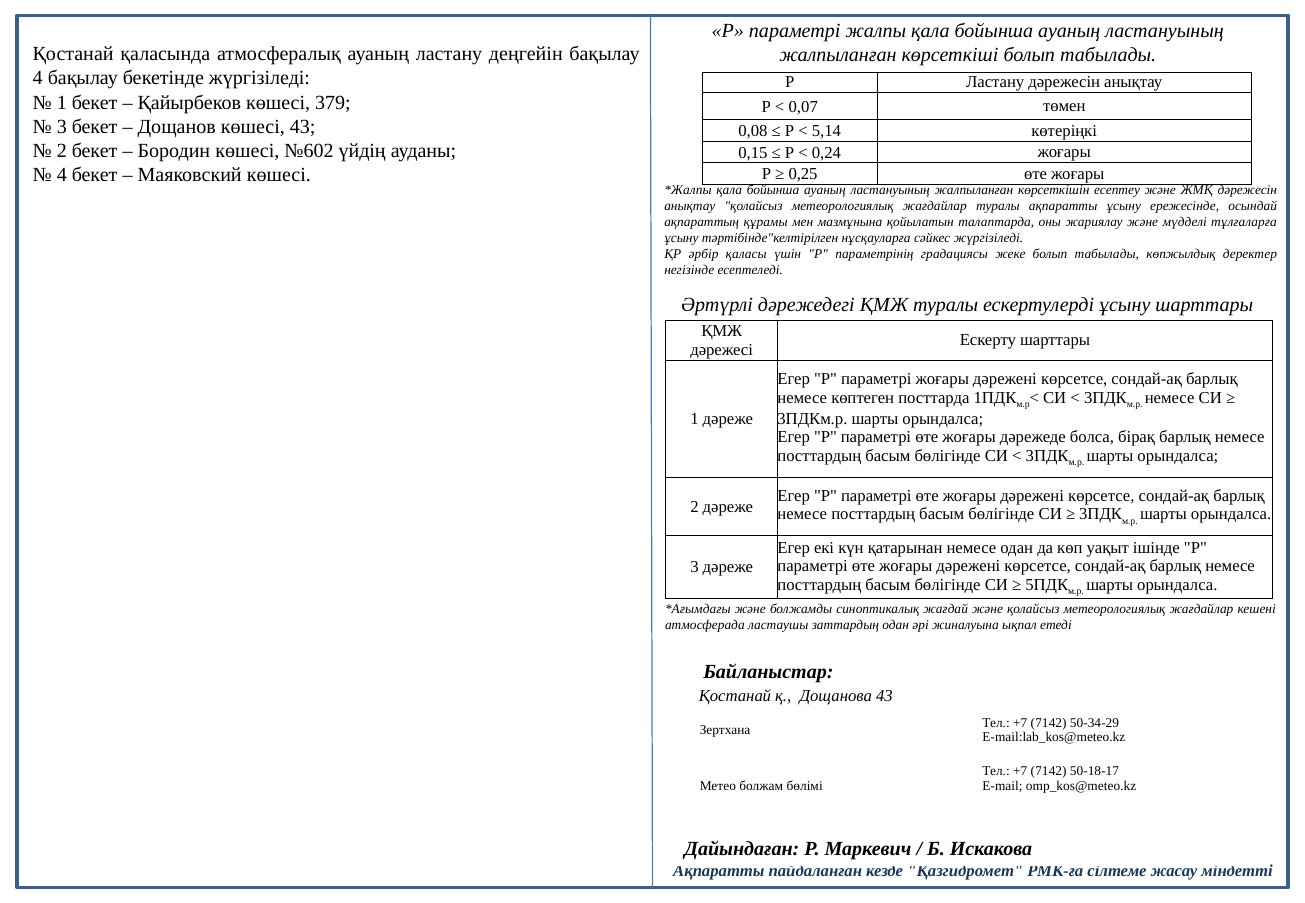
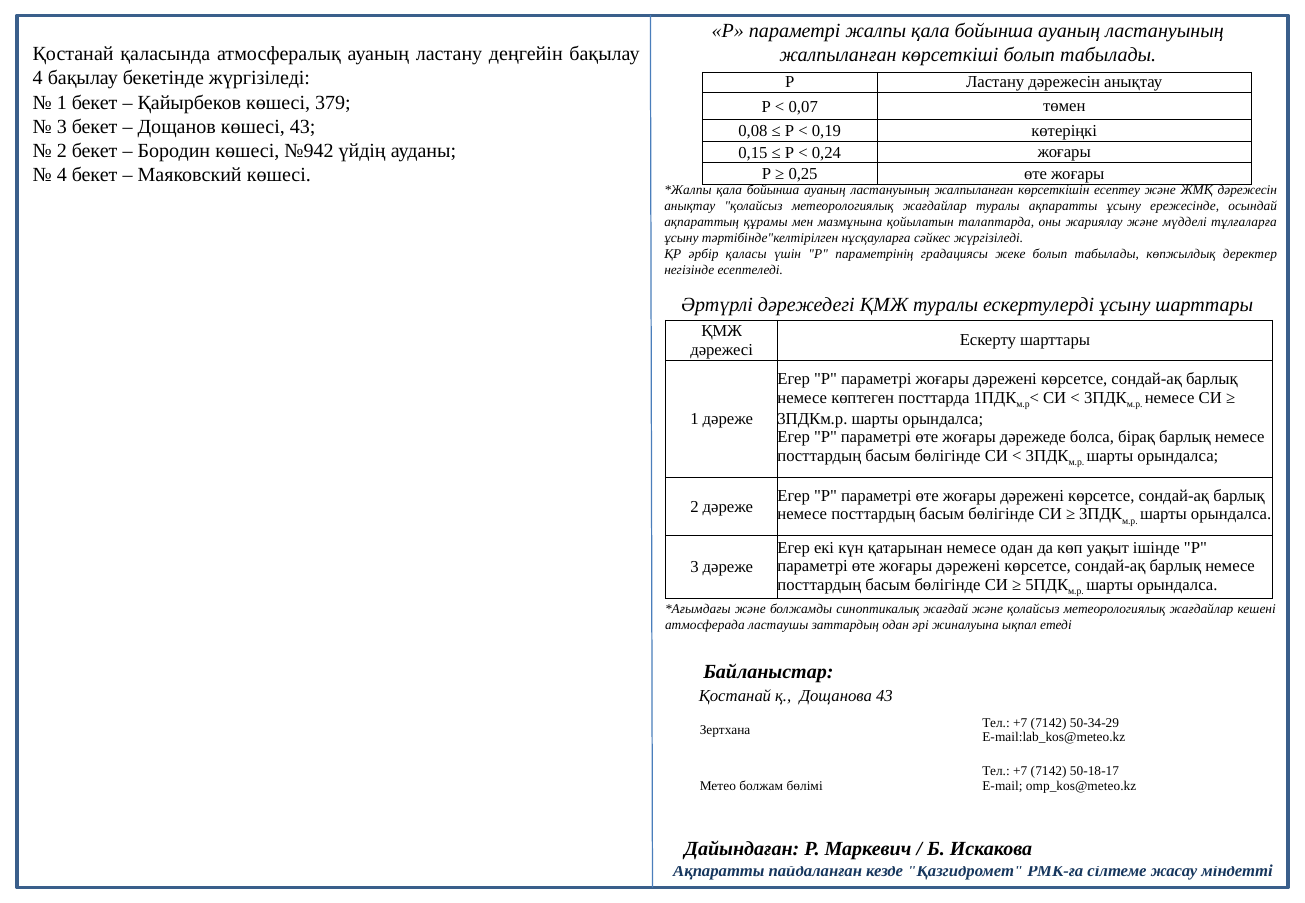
5,14: 5,14 -> 0,19
№602: №602 -> №942
